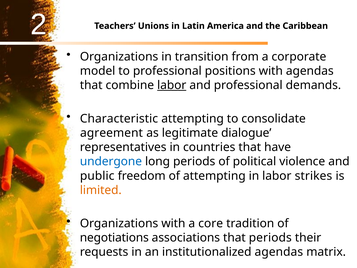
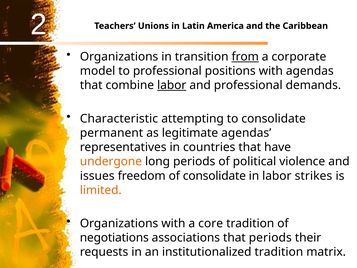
from underline: none -> present
agreement: agreement -> permanent
legitimate dialogue: dialogue -> agendas
undergone colour: blue -> orange
public: public -> issues
of attempting: attempting -> consolidate
institutionalized agendas: agendas -> tradition
